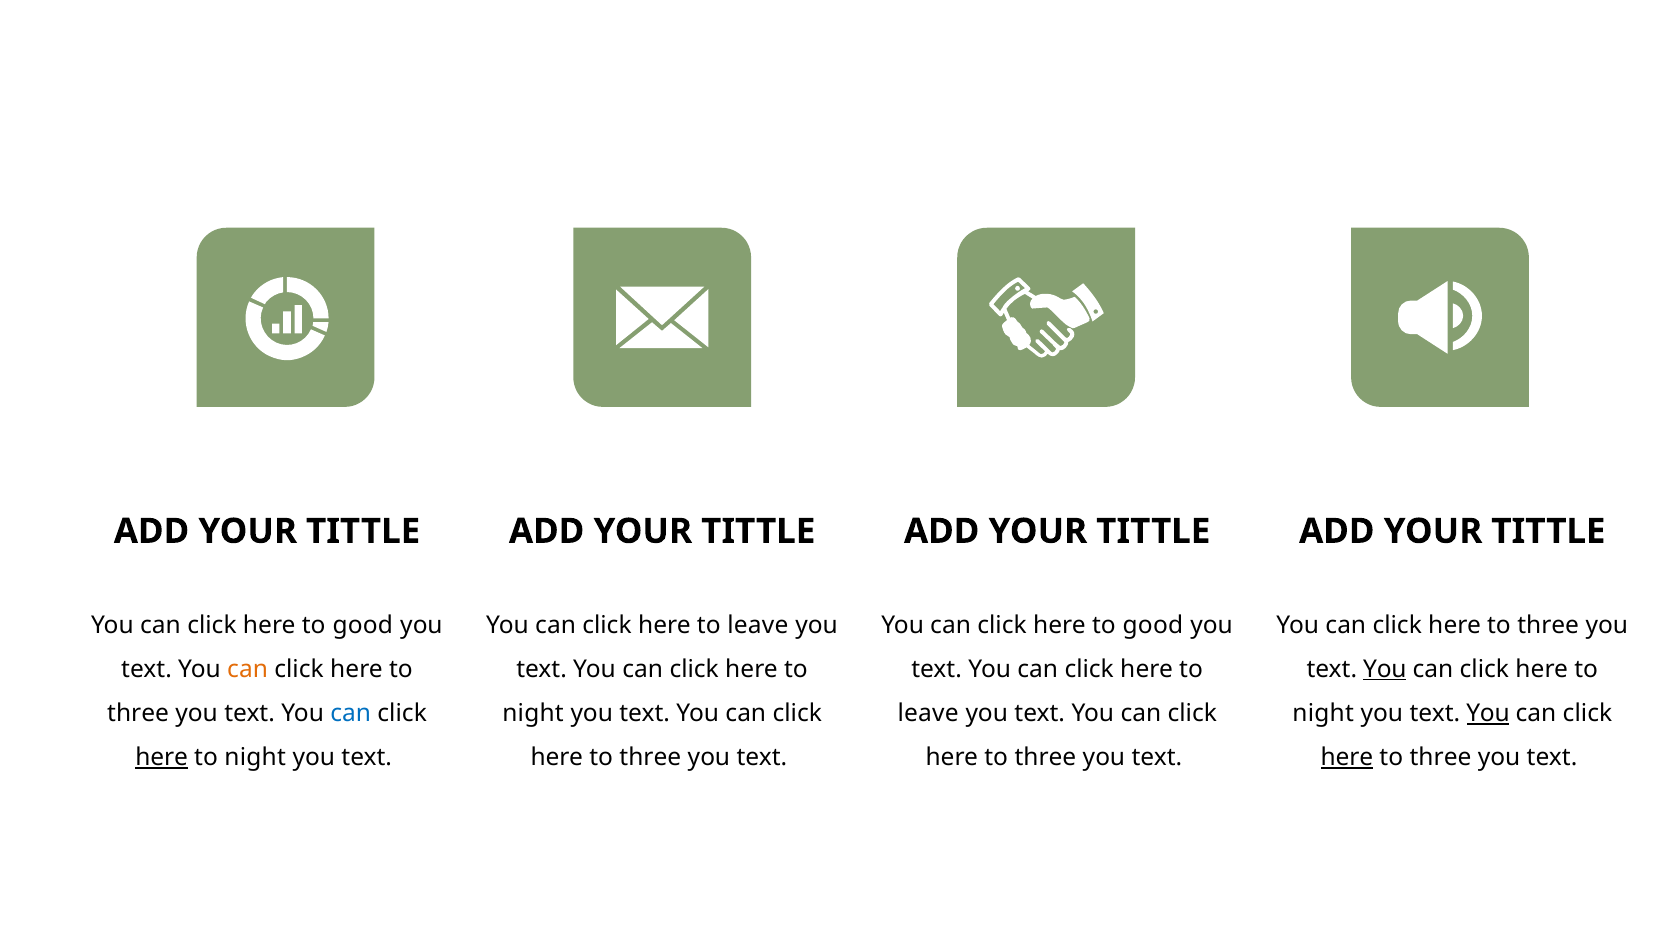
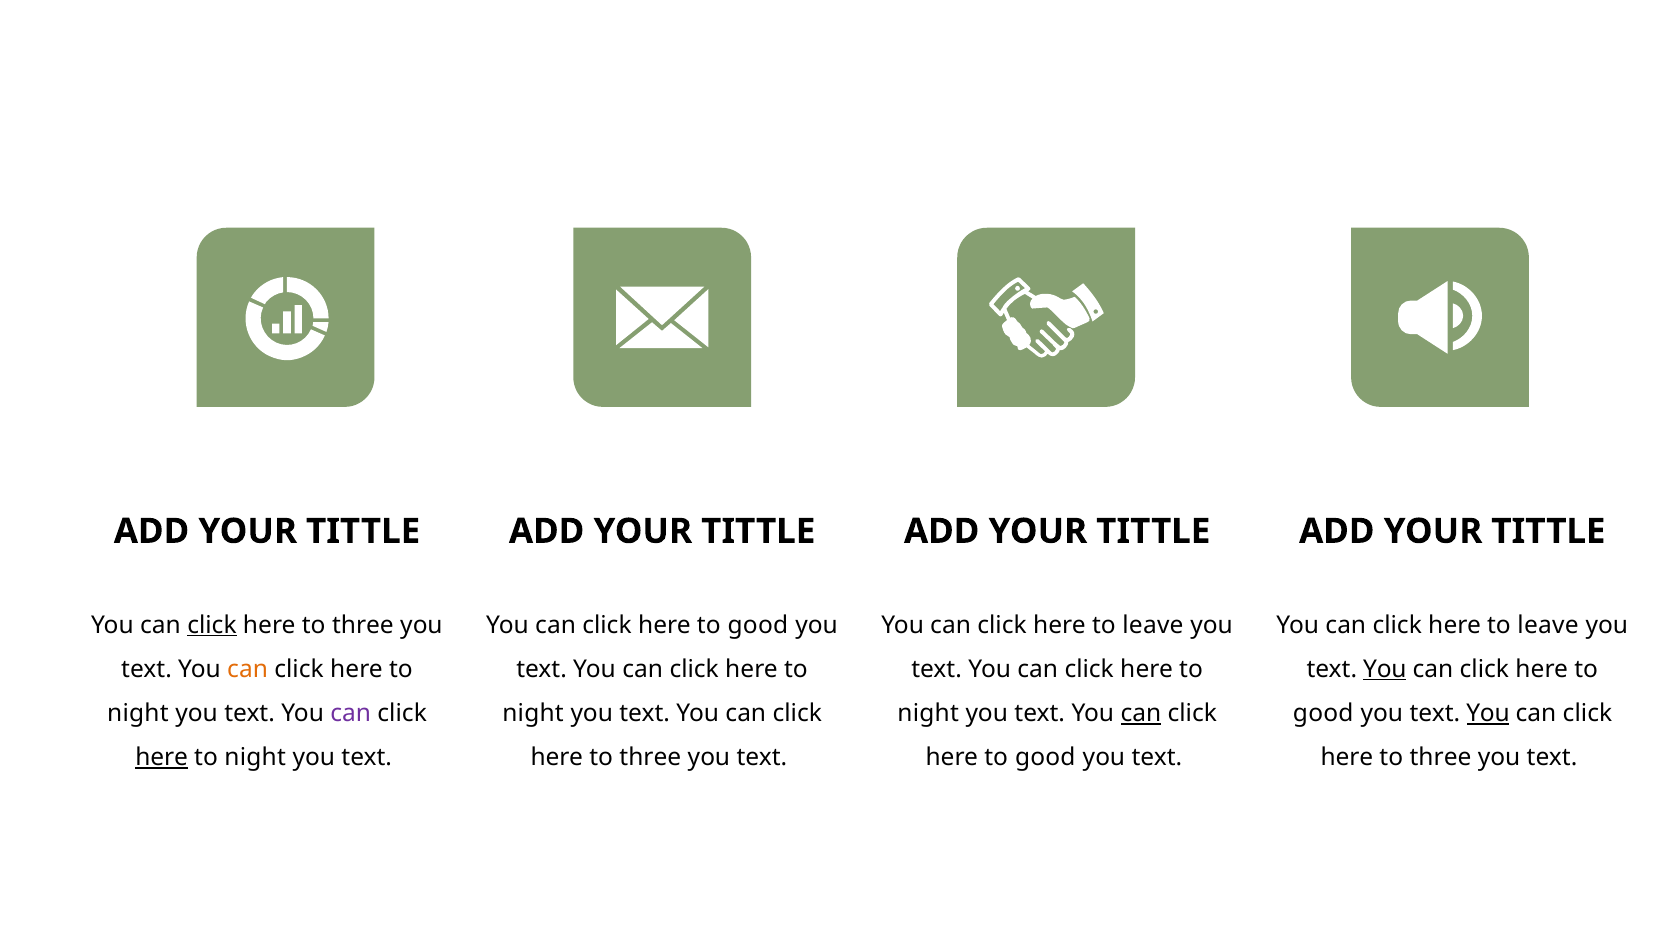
click at (212, 625) underline: none -> present
good at (363, 625): good -> three
leave at (758, 625): leave -> good
good at (1153, 625): good -> leave
three at (1548, 625): three -> leave
three at (138, 713): three -> night
can at (351, 713) colour: blue -> purple
leave at (928, 713): leave -> night
can at (1141, 713) underline: none -> present
night at (1323, 713): night -> good
three at (1045, 757): three -> good
here at (1347, 757) underline: present -> none
